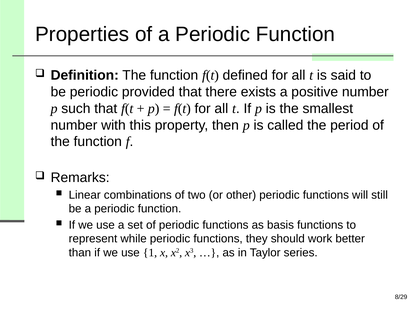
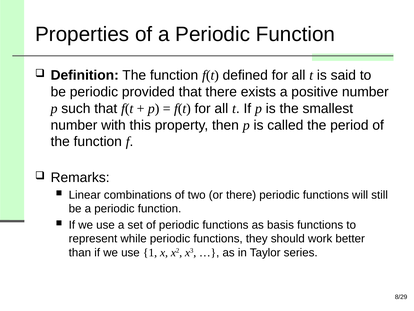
or other: other -> there
